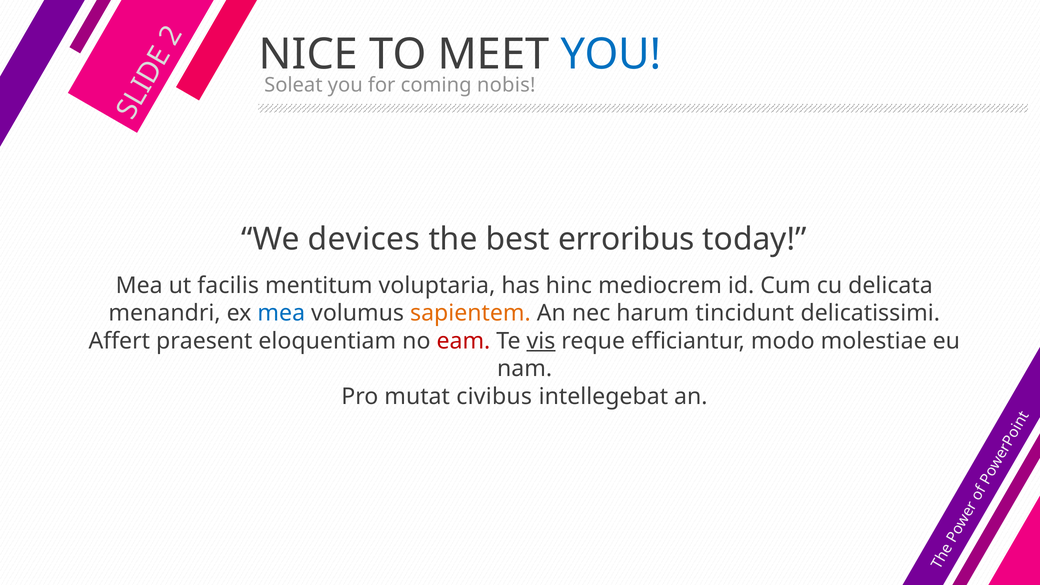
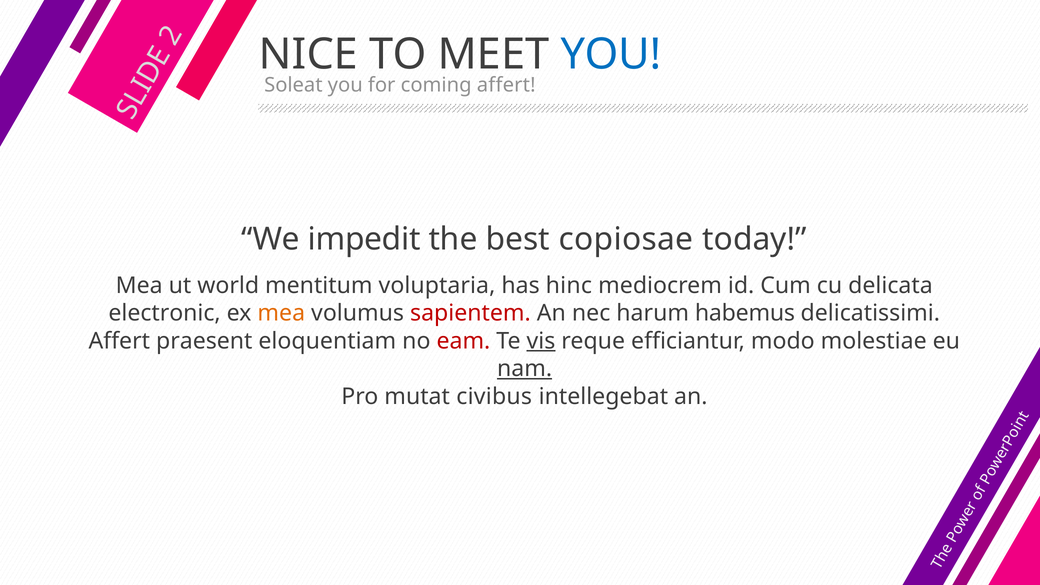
coming nobis: nobis -> affert
devices: devices -> impedit
erroribus: erroribus -> copiosae
facilis: facilis -> world
menandri: menandri -> electronic
mea at (281, 313) colour: blue -> orange
sapientem colour: orange -> red
tincidunt: tincidunt -> habemus
nam underline: none -> present
